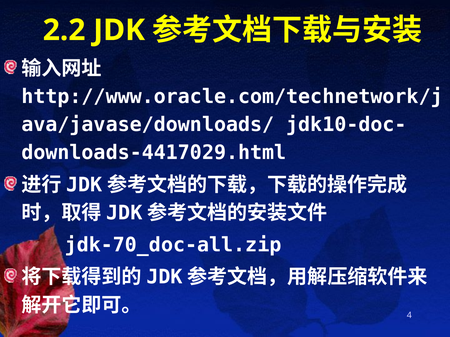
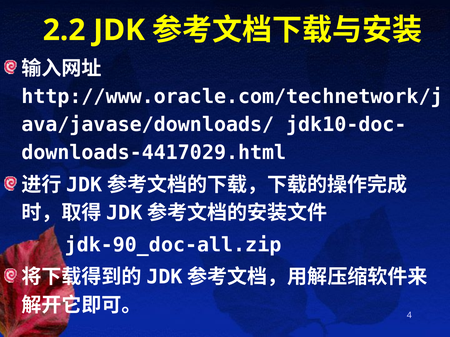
jdk-70_doc-all.zip: jdk-70_doc-all.zip -> jdk-90_doc-all.zip
